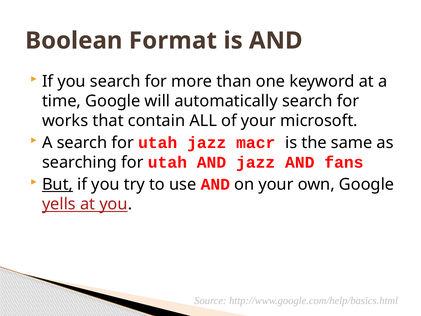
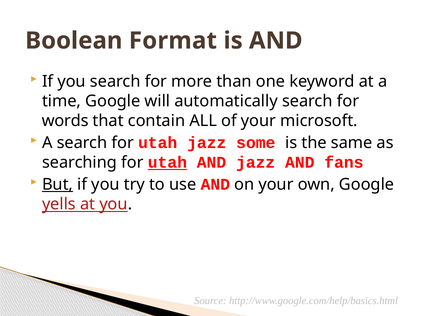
works: works -> words
macr: macr -> some
utah at (167, 162) underline: none -> present
